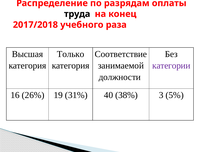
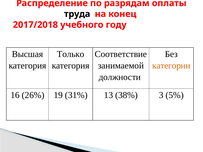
раза: раза -> году
категории colour: purple -> orange
40: 40 -> 13
